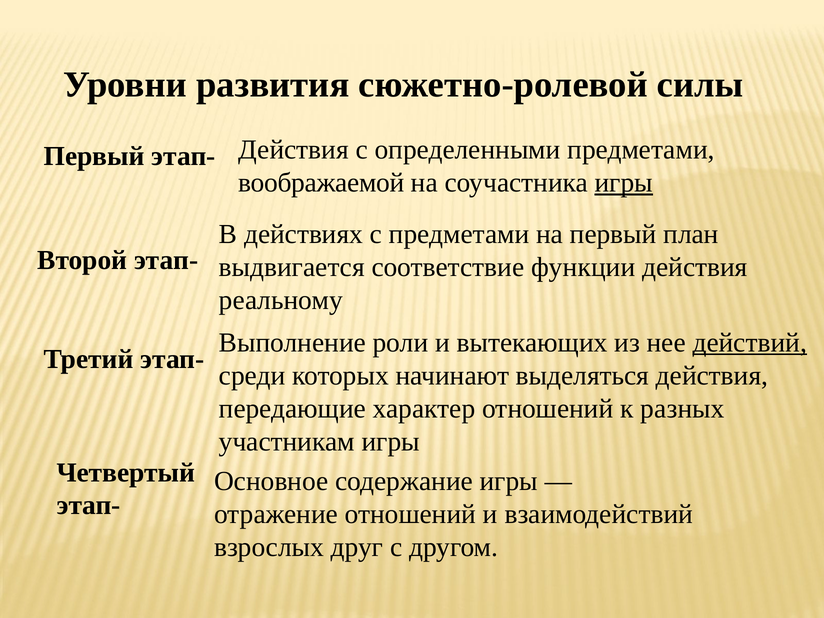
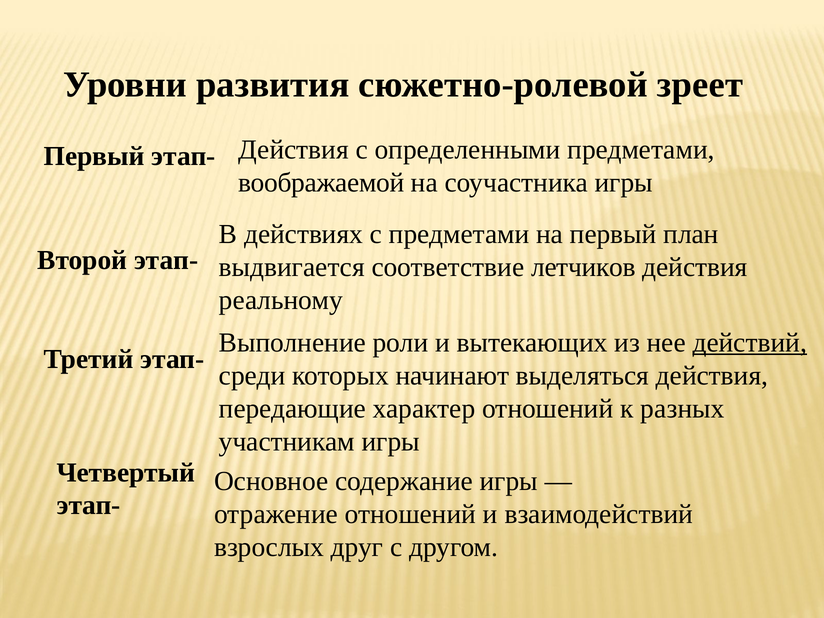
силы: силы -> зреет
игры at (624, 183) underline: present -> none
функции: функции -> летчиков
